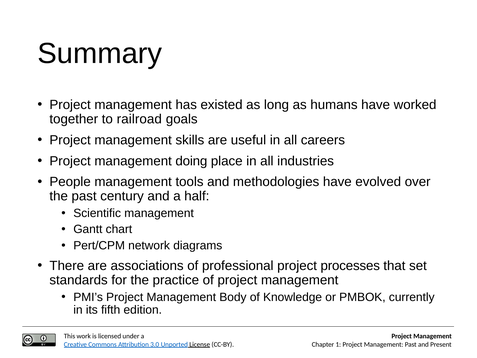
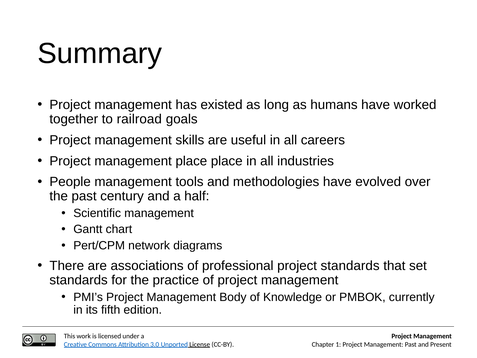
management doing: doing -> place
project processes: processes -> standards
